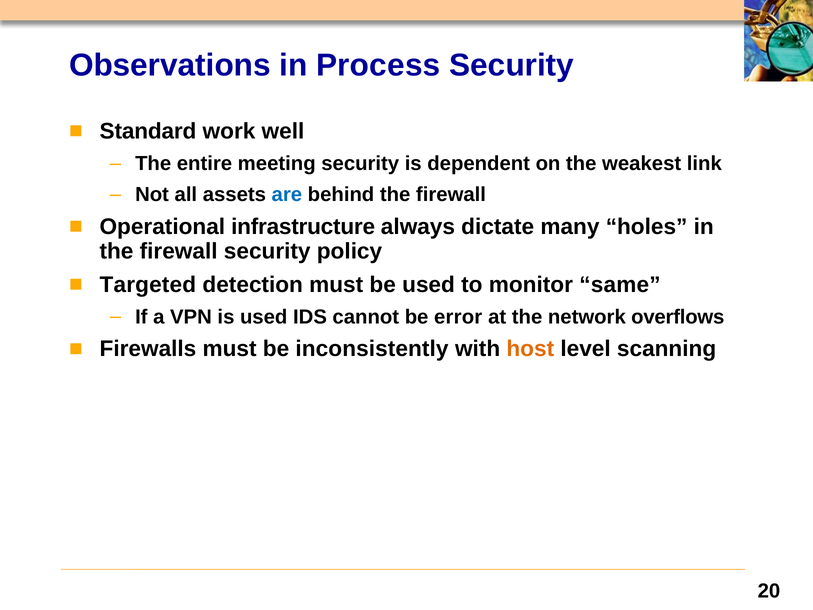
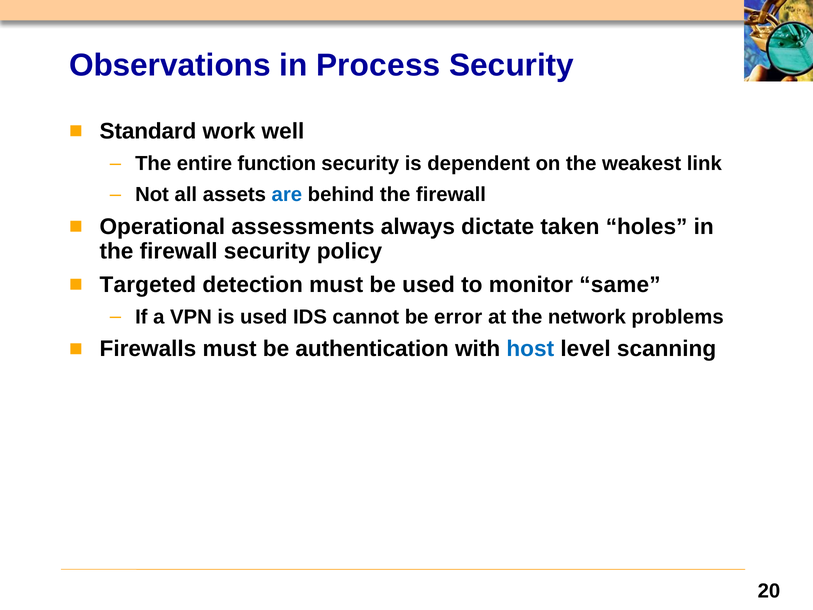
meeting: meeting -> function
infrastructure: infrastructure -> assessments
many: many -> taken
overflows: overflows -> problems
inconsistently: inconsistently -> authentication
host colour: orange -> blue
